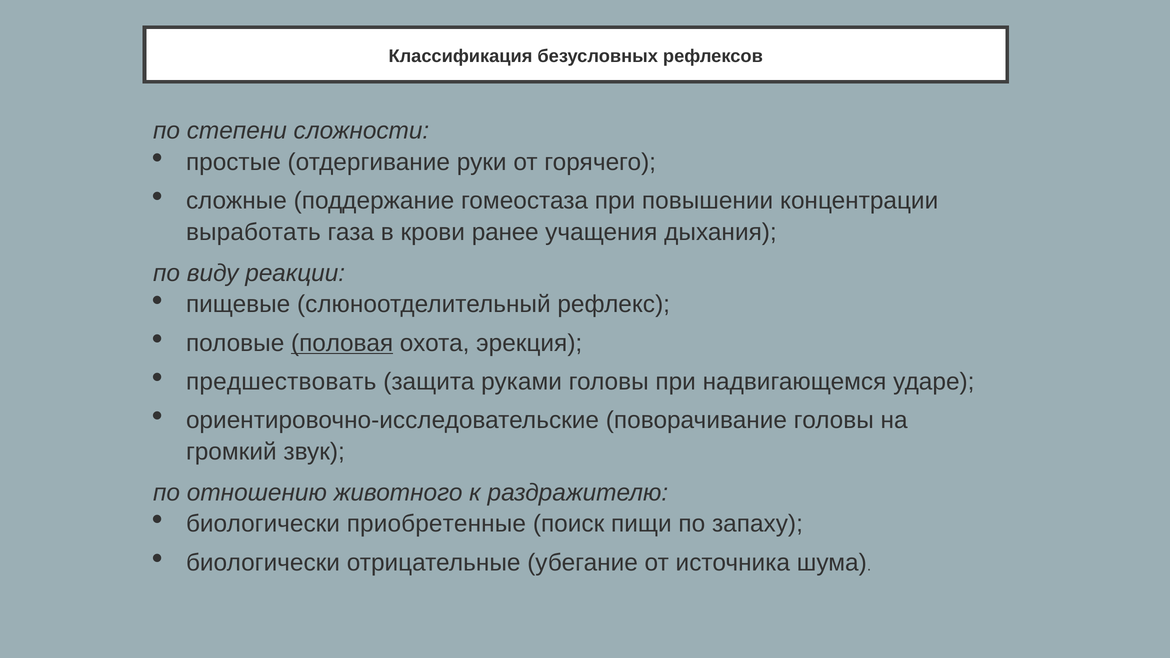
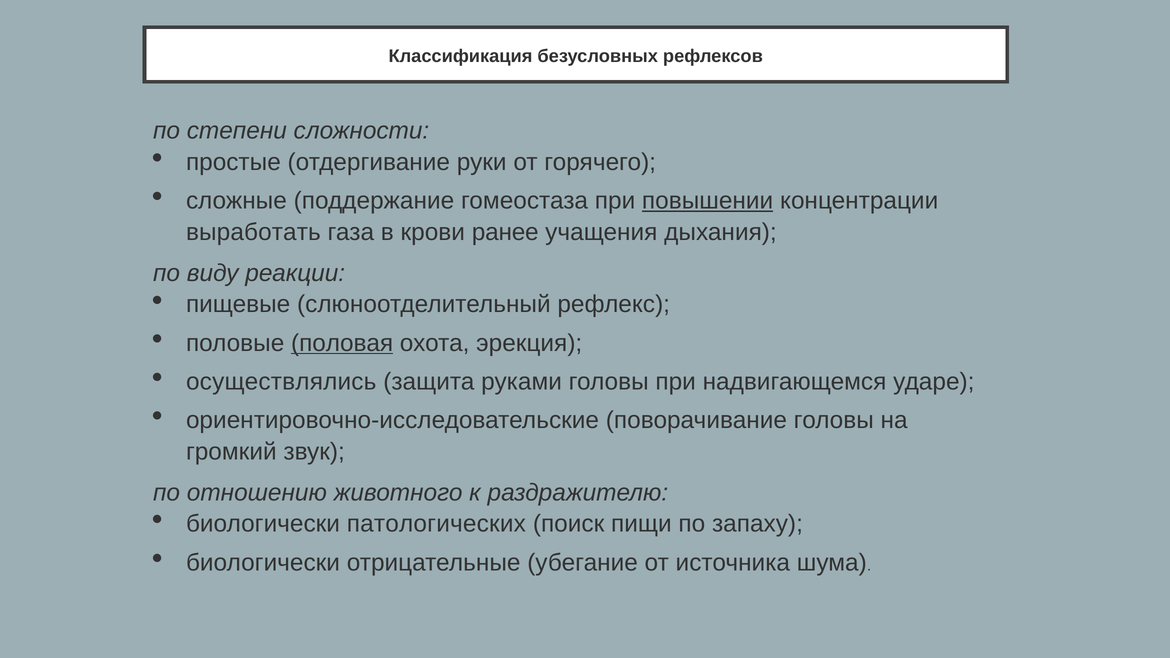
повышении underline: none -> present
предшествовать: предшествовать -> осуществлялись
приобретенные: приобретенные -> патологических
